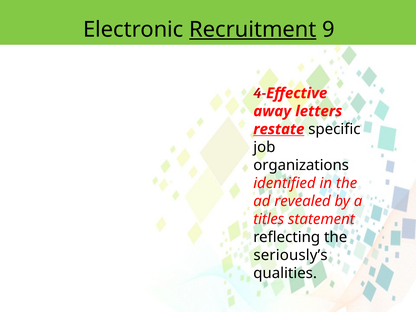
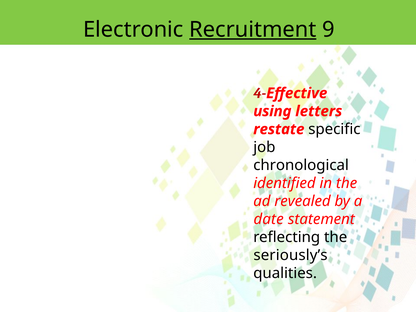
away: away -> using
restate underline: present -> none
organizations: organizations -> chronological
titles: titles -> date
